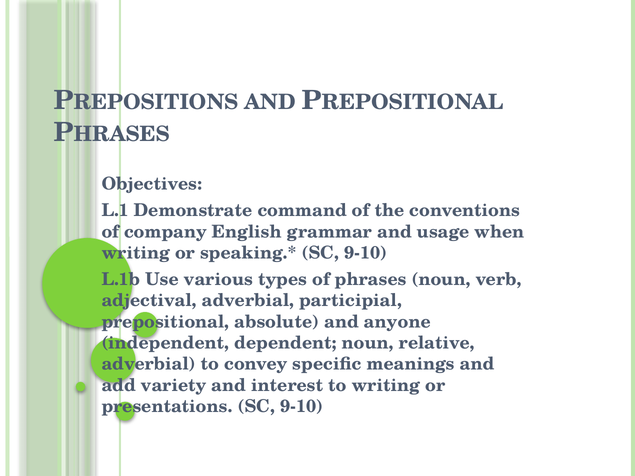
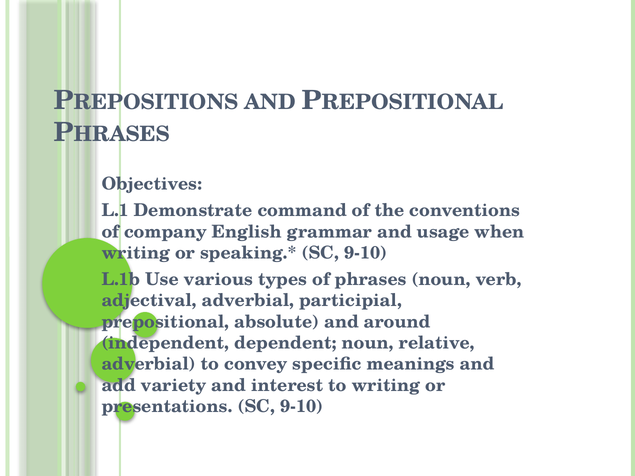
anyone: anyone -> around
